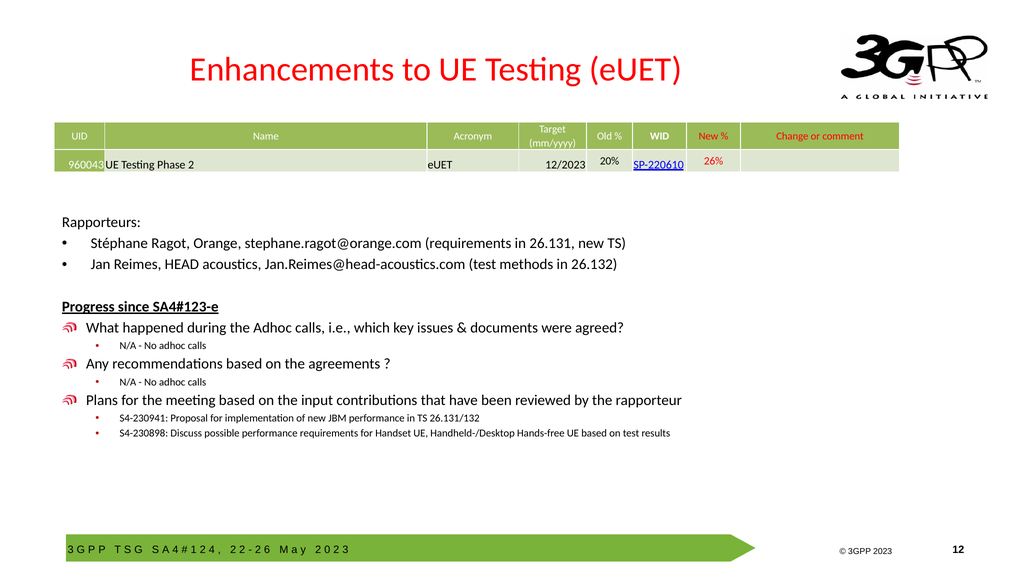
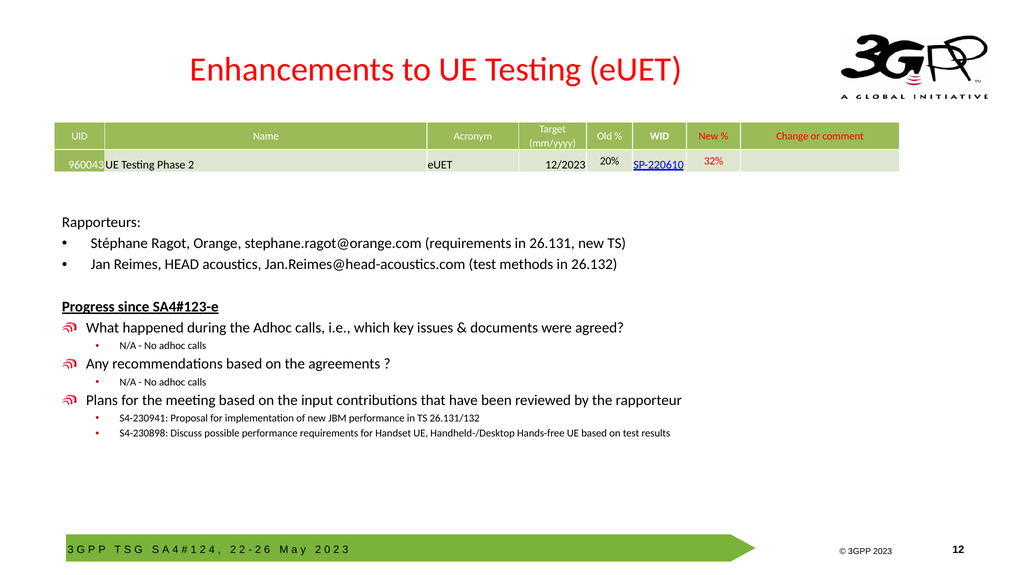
26%: 26% -> 32%
